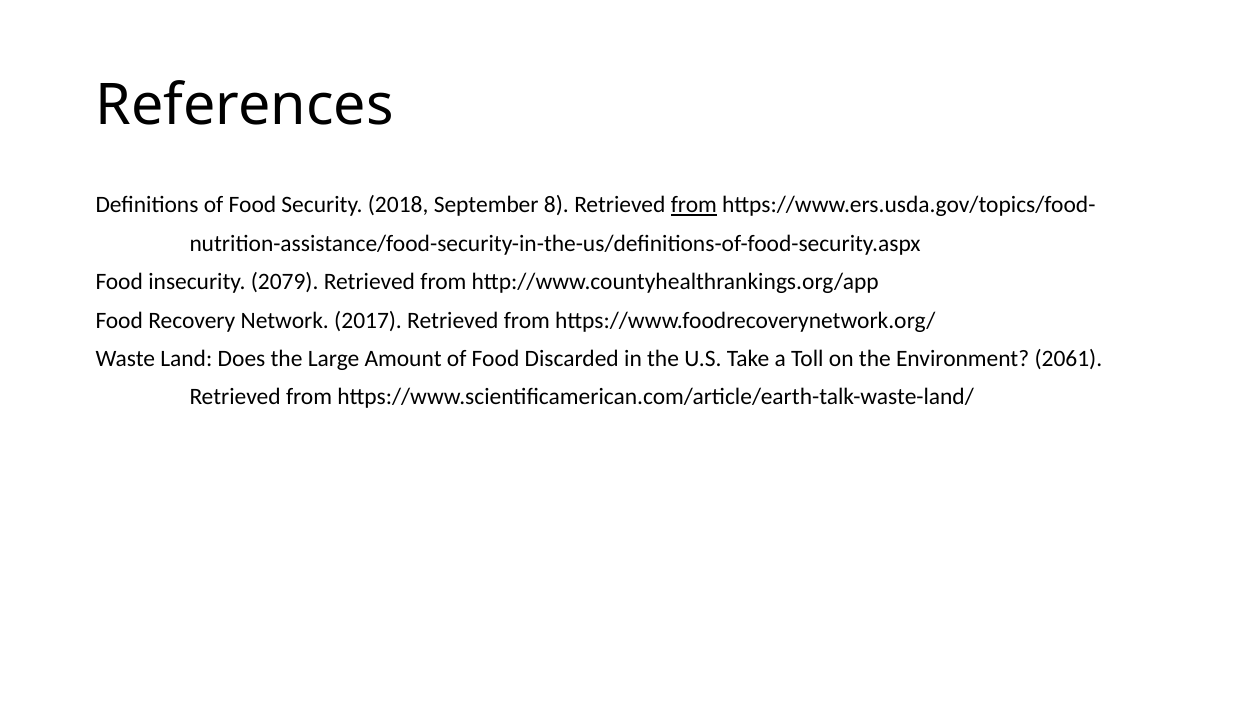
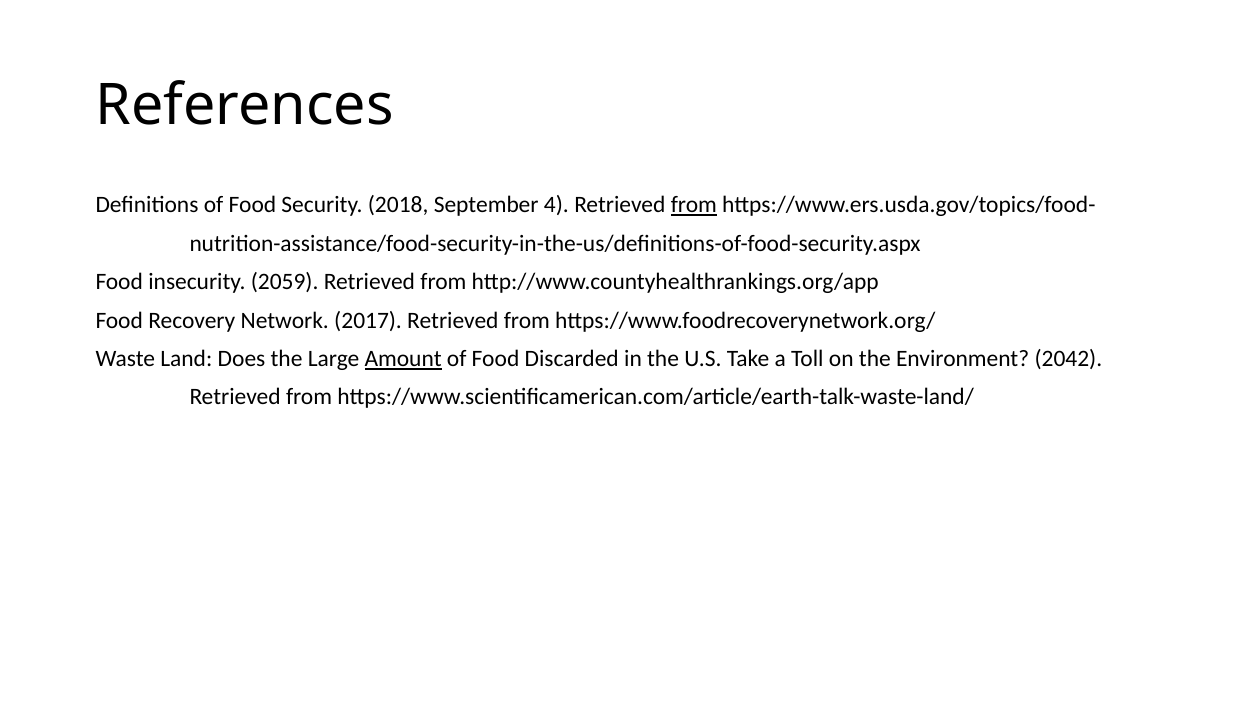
8: 8 -> 4
2079: 2079 -> 2059
Amount underline: none -> present
2061: 2061 -> 2042
